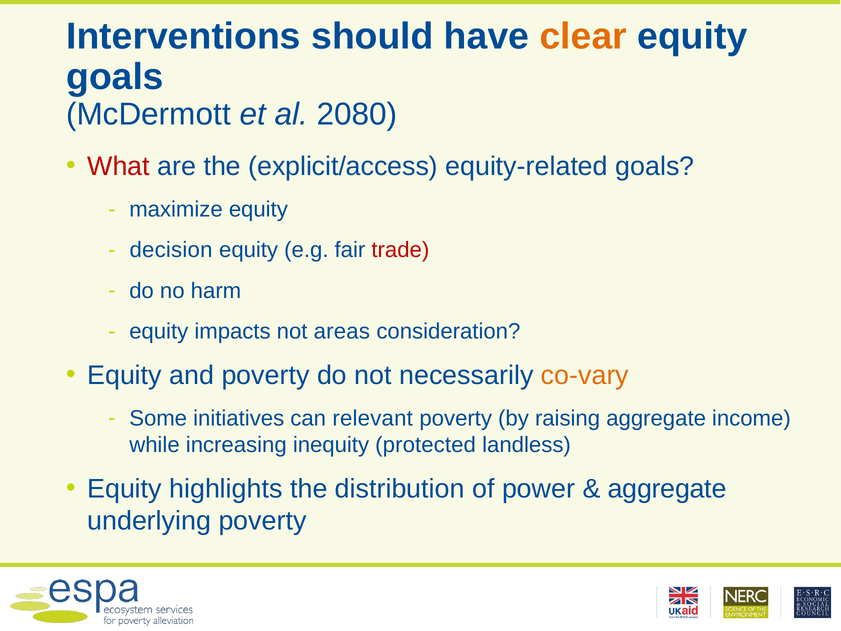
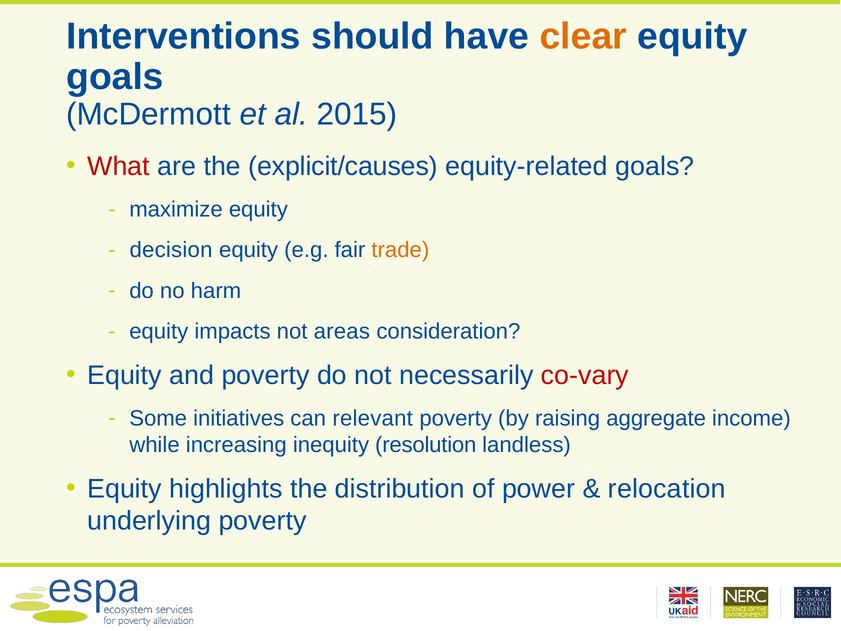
2080: 2080 -> 2015
explicit/access: explicit/access -> explicit/causes
trade colour: red -> orange
co-vary colour: orange -> red
protected: protected -> resolution
aggregate at (667, 489): aggregate -> relocation
